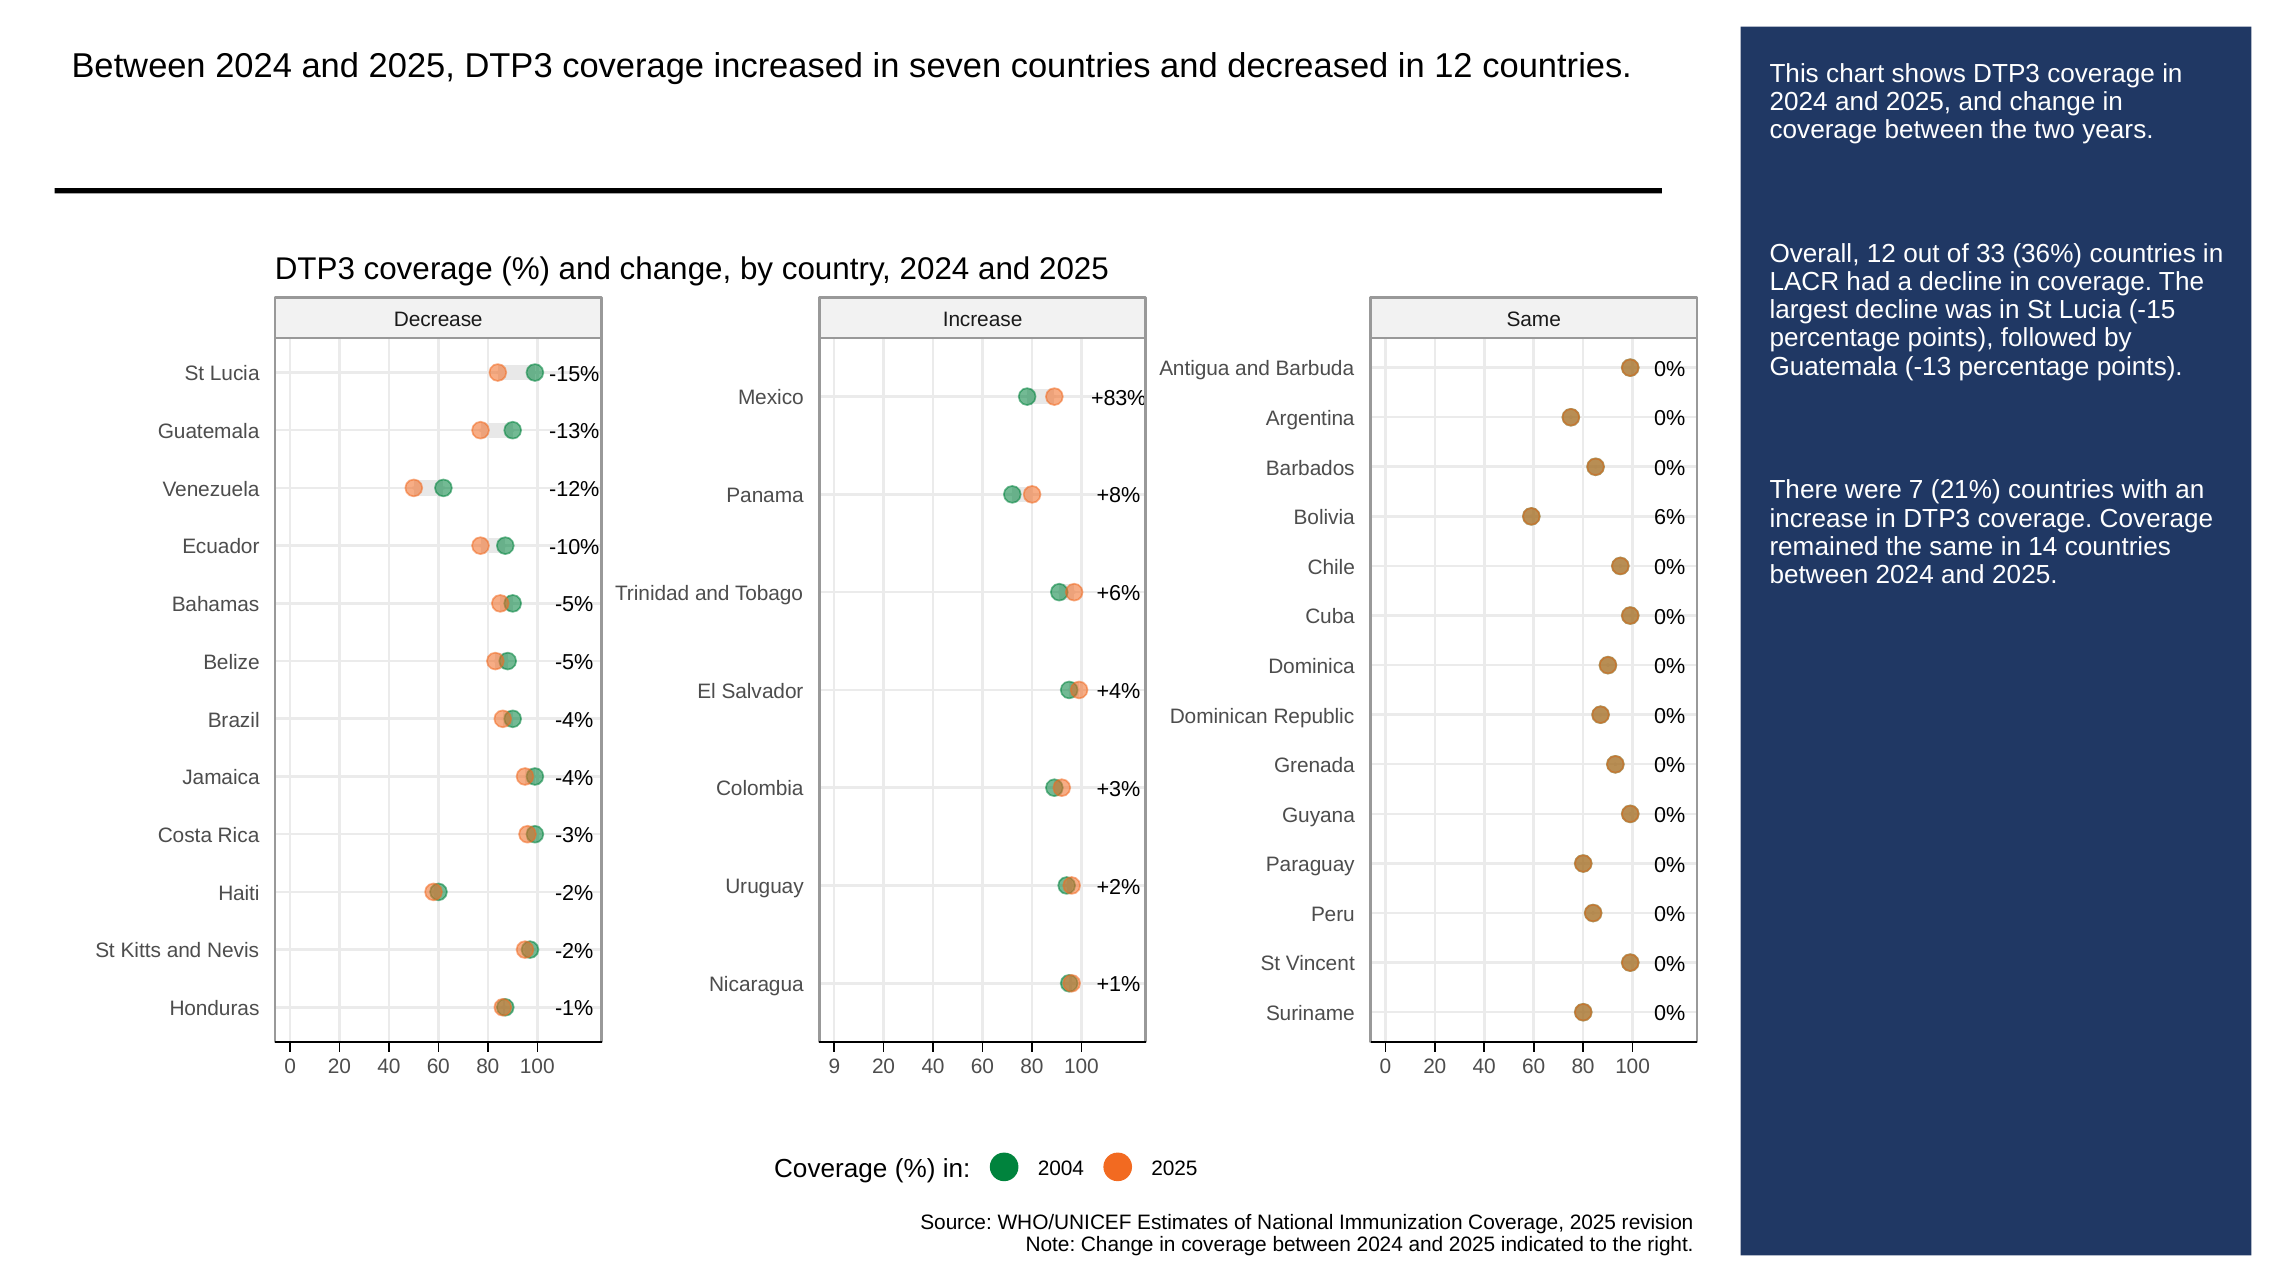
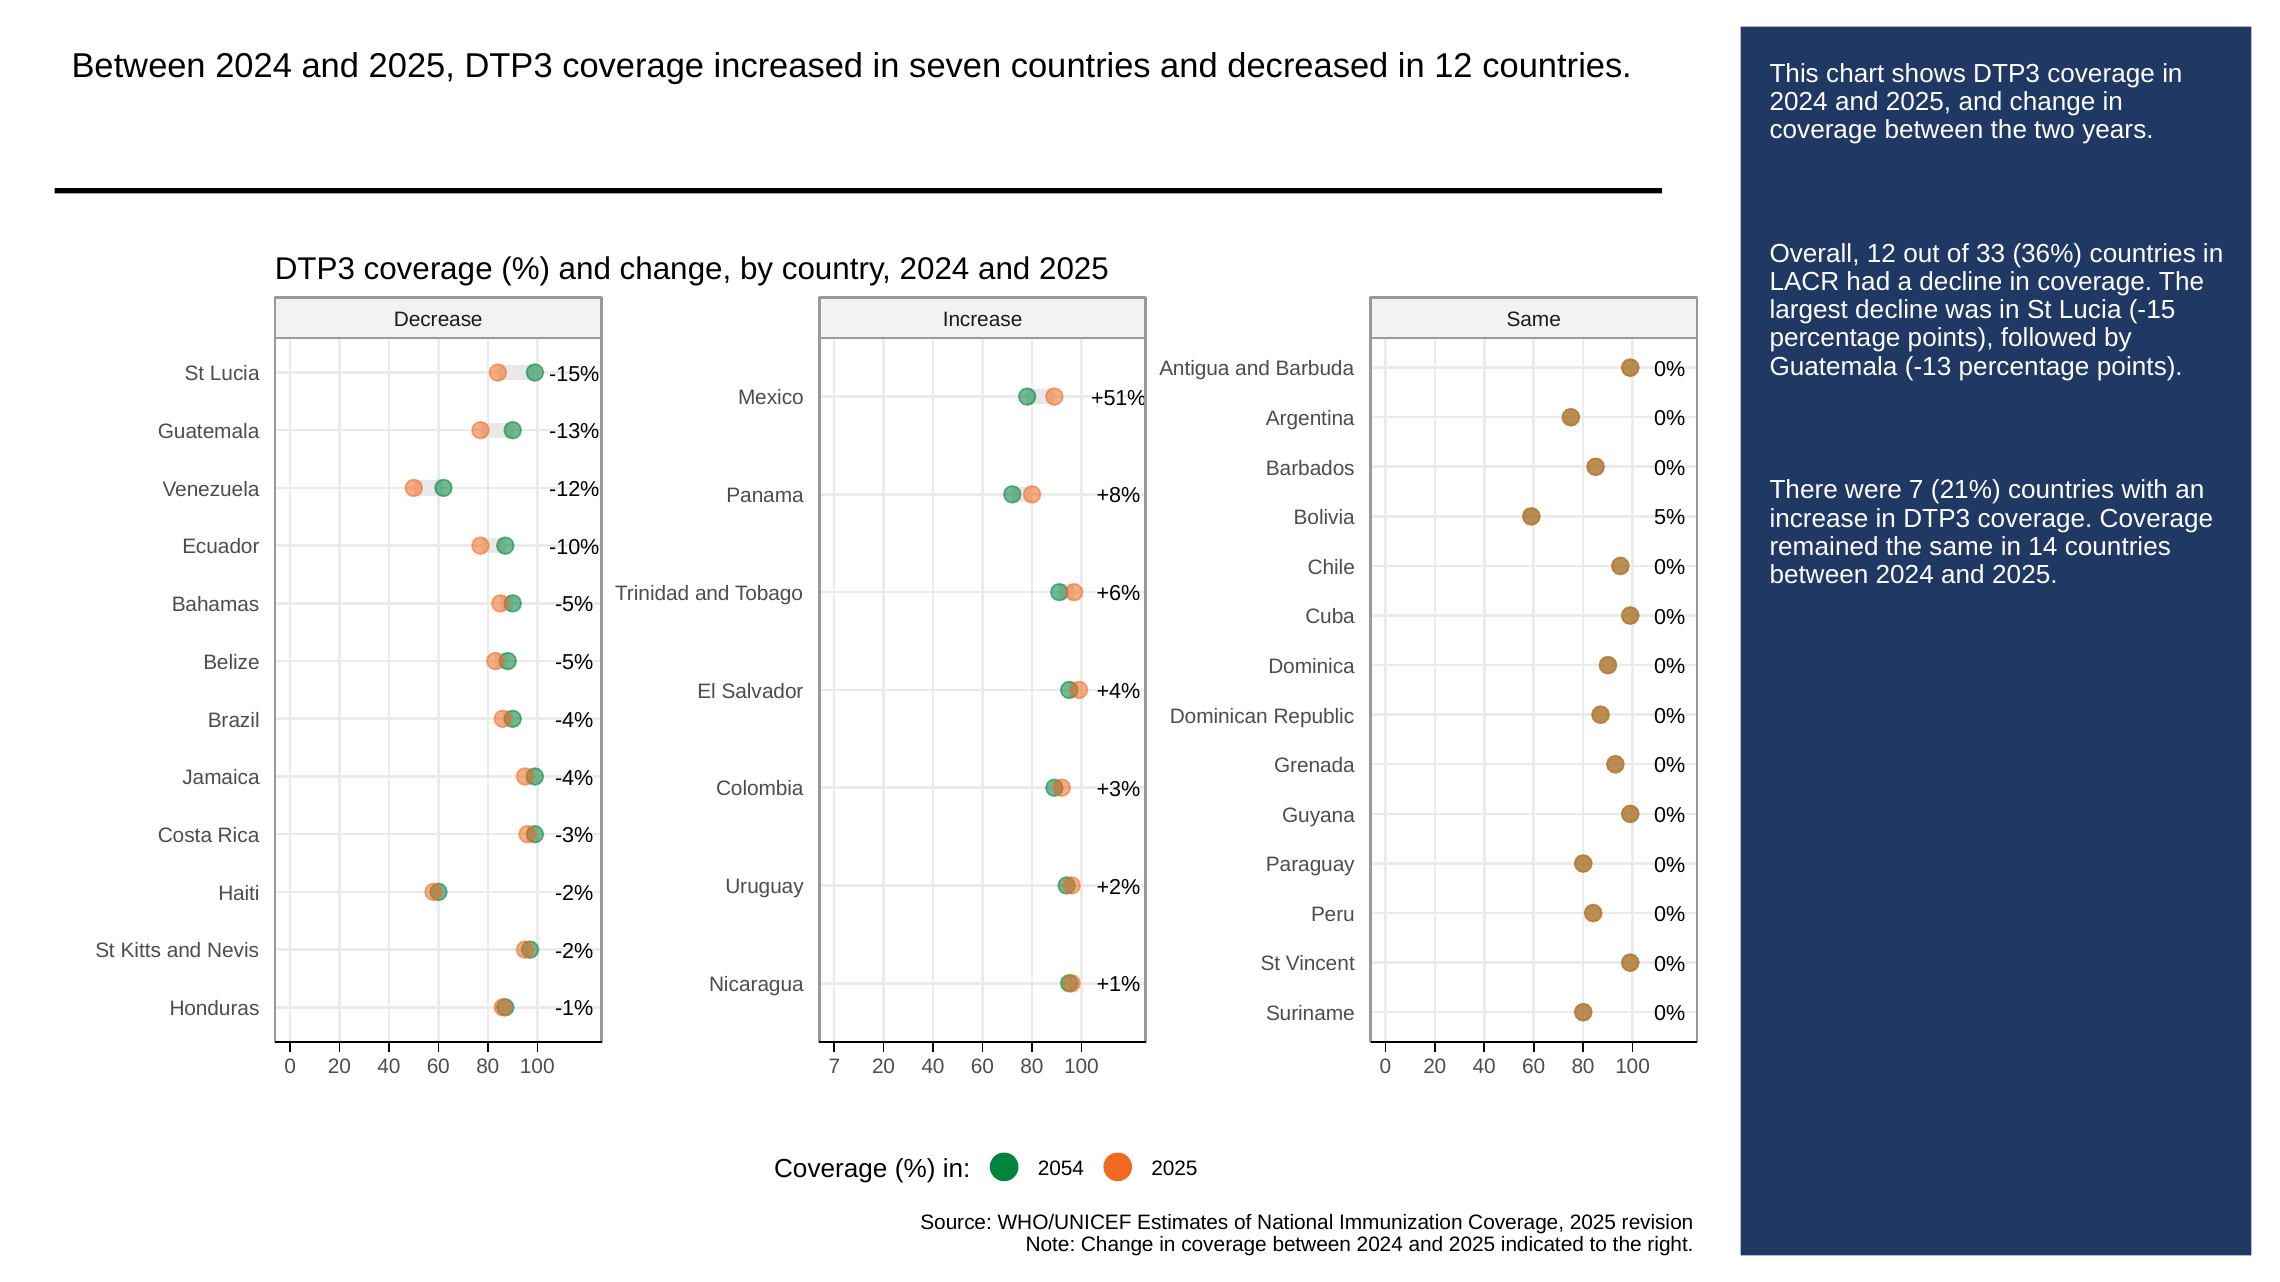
+83%: +83% -> +51%
6%: 6% -> 5%
100 9: 9 -> 7
2004: 2004 -> 2054
